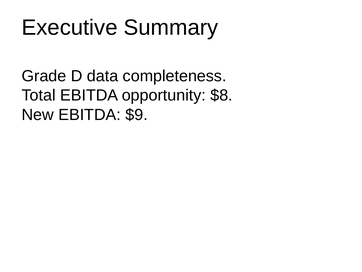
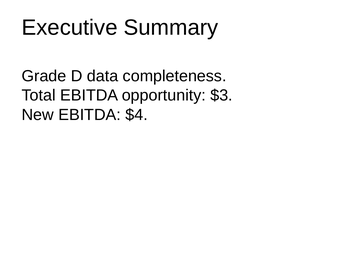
$8: $8 -> $3
$9: $9 -> $4
